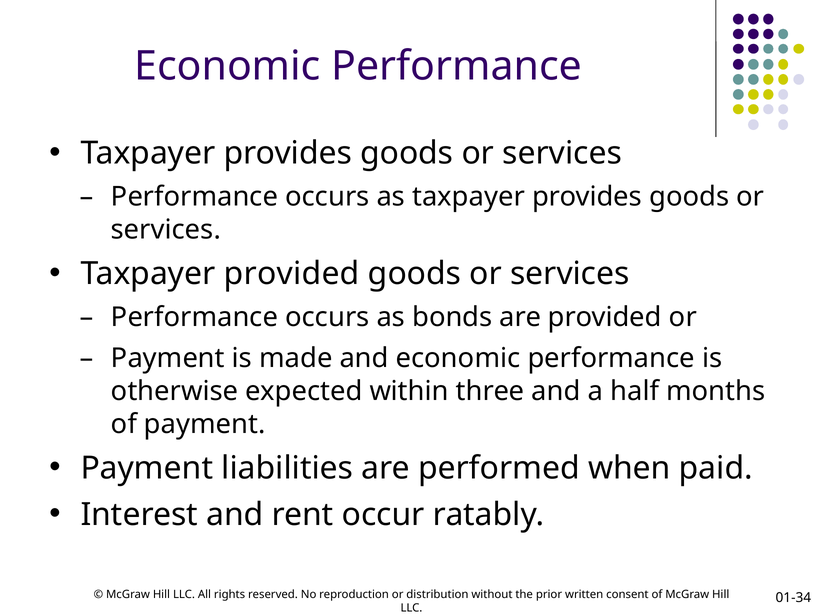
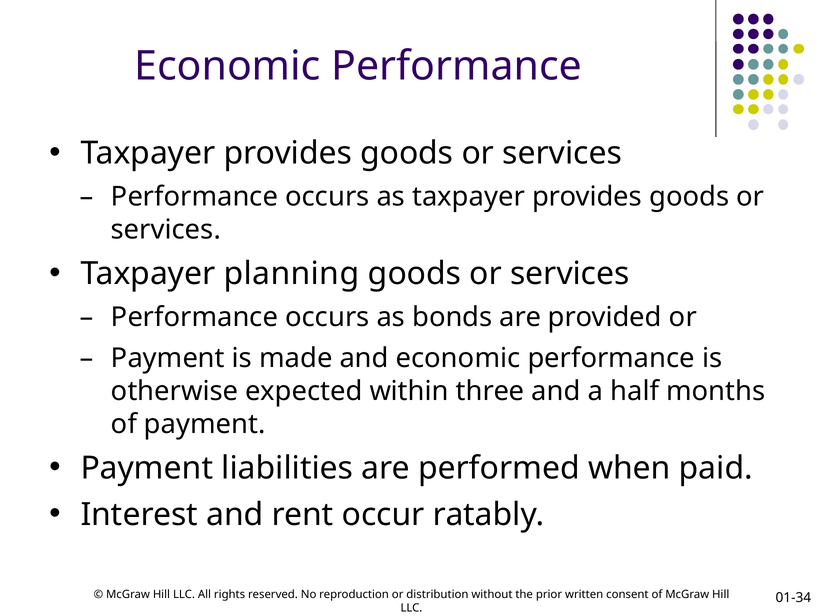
Taxpayer provided: provided -> planning
